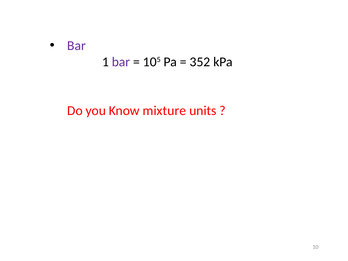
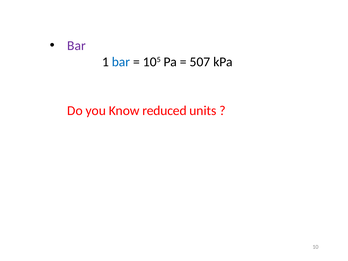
bar at (121, 62) colour: purple -> blue
352: 352 -> 507
mixture: mixture -> reduced
